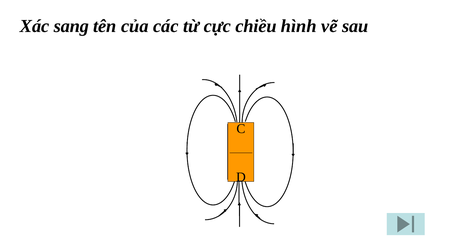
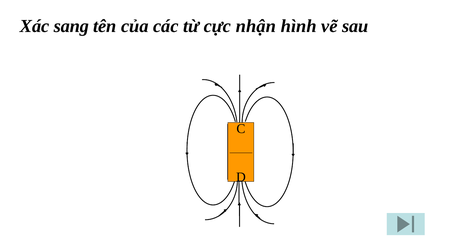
chiều: chiều -> nhận
